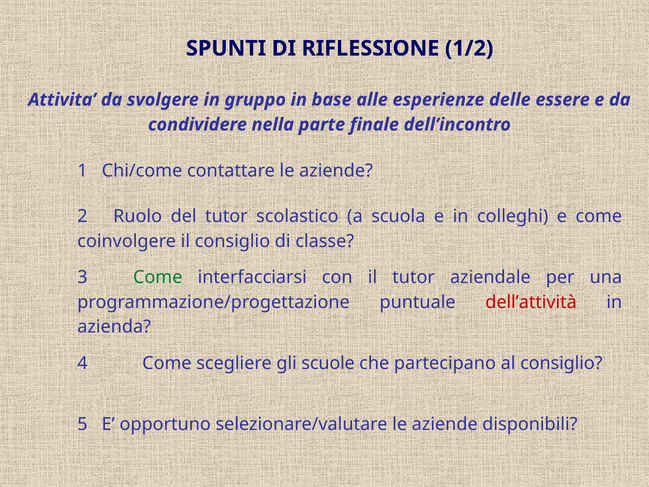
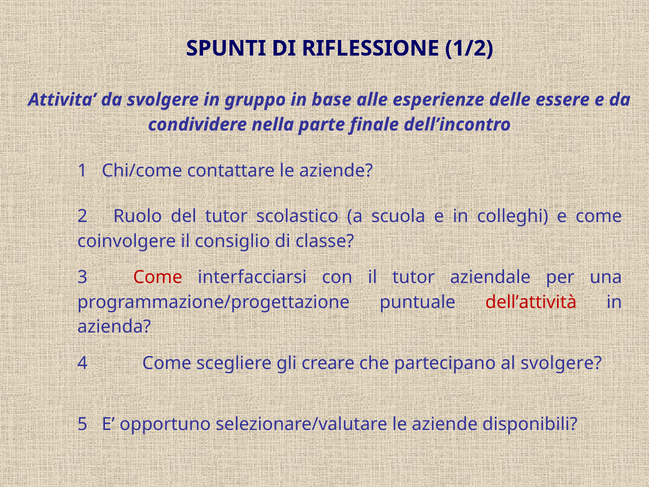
Come at (158, 277) colour: green -> red
scuole: scuole -> creare
al consiglio: consiglio -> svolgere
